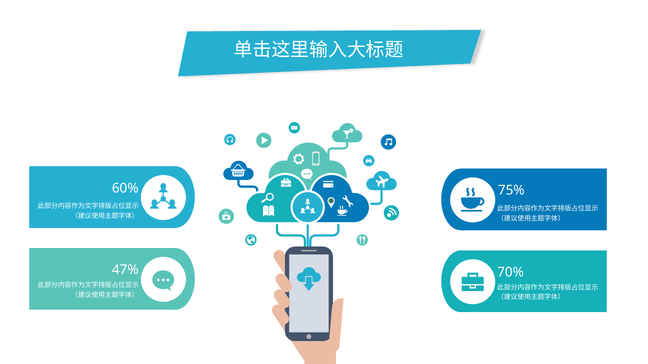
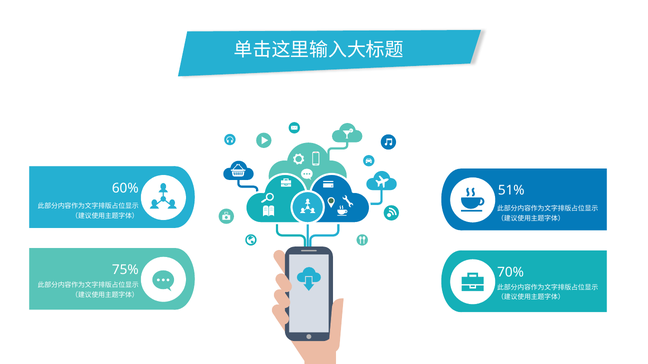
75%: 75% -> 51%
47%: 47% -> 75%
